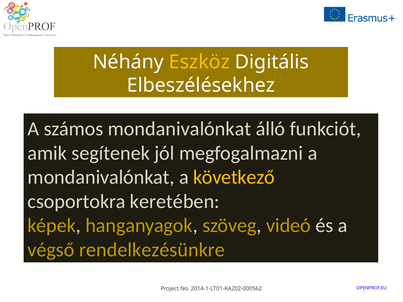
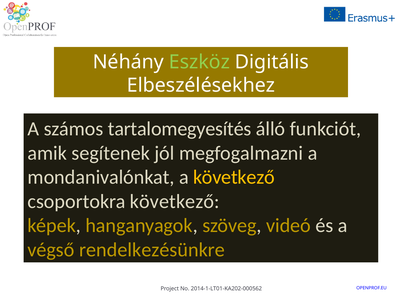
Eszköz colour: yellow -> light green
számos mondanivalónkat: mondanivalónkat -> tartalomegyesítés
csoportokra keretében: keretében -> következő
